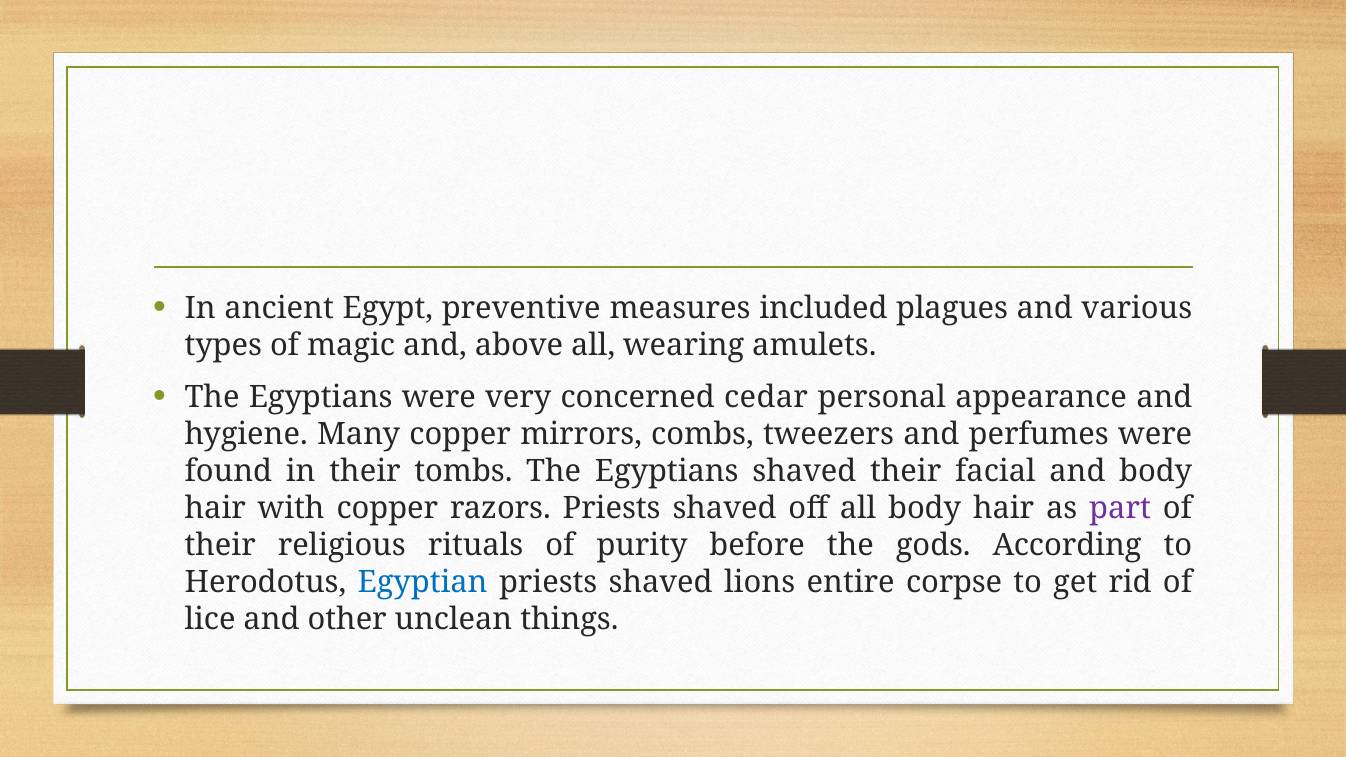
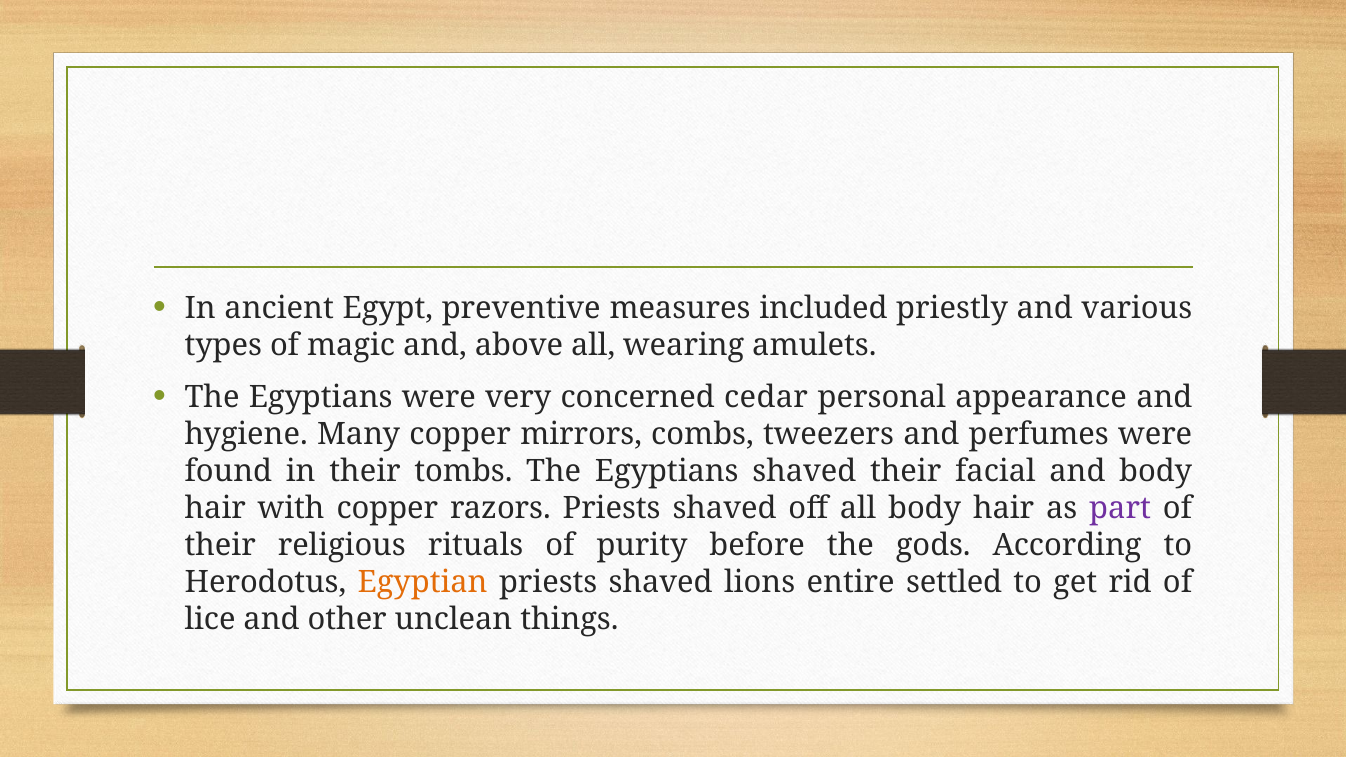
plagues: plagues -> priestly
Egyptian colour: blue -> orange
corpse: corpse -> settled
